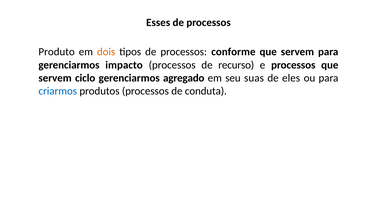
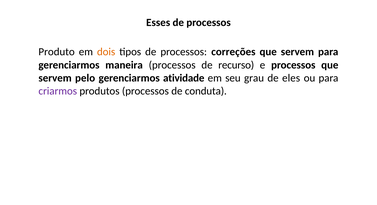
conforme: conforme -> correções
impacto: impacto -> maneira
ciclo: ciclo -> pelo
agregado: agregado -> atividade
suas: suas -> grau
criarmos colour: blue -> purple
